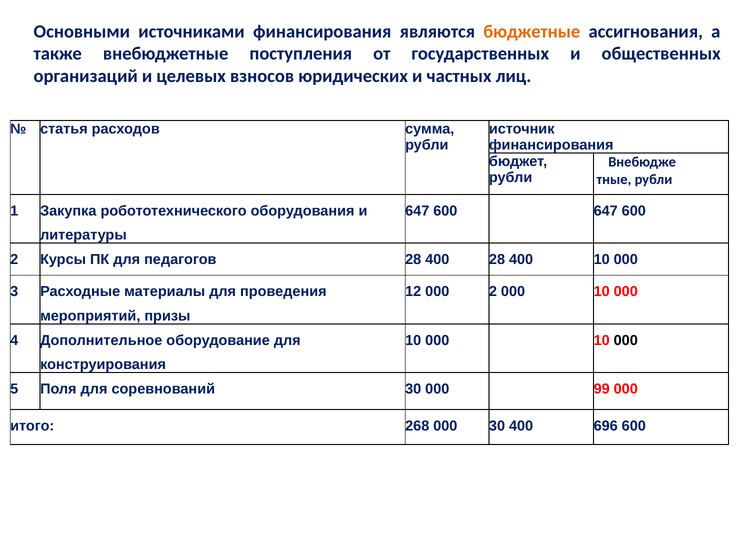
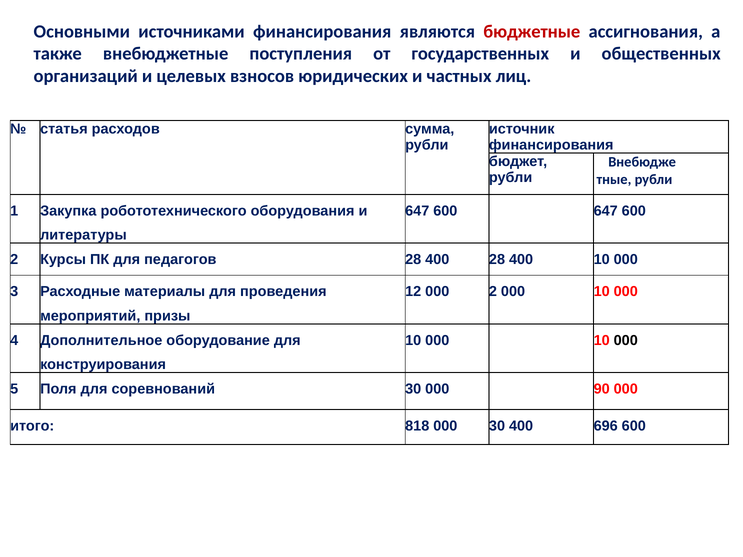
бюджетные colour: orange -> red
99: 99 -> 90
268: 268 -> 818
